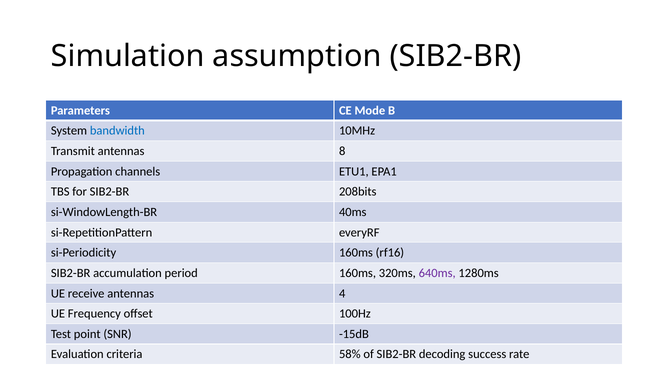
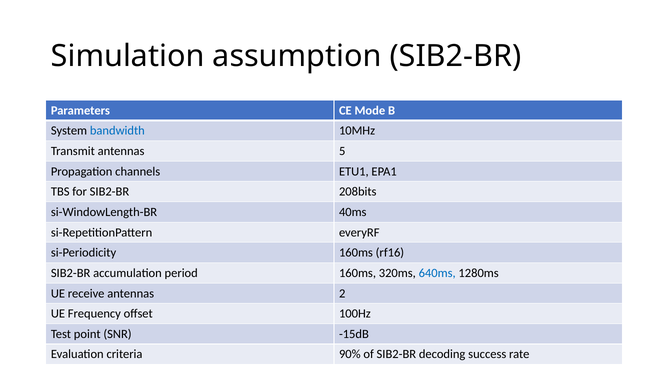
8: 8 -> 5
640ms colour: purple -> blue
4: 4 -> 2
58%: 58% -> 90%
